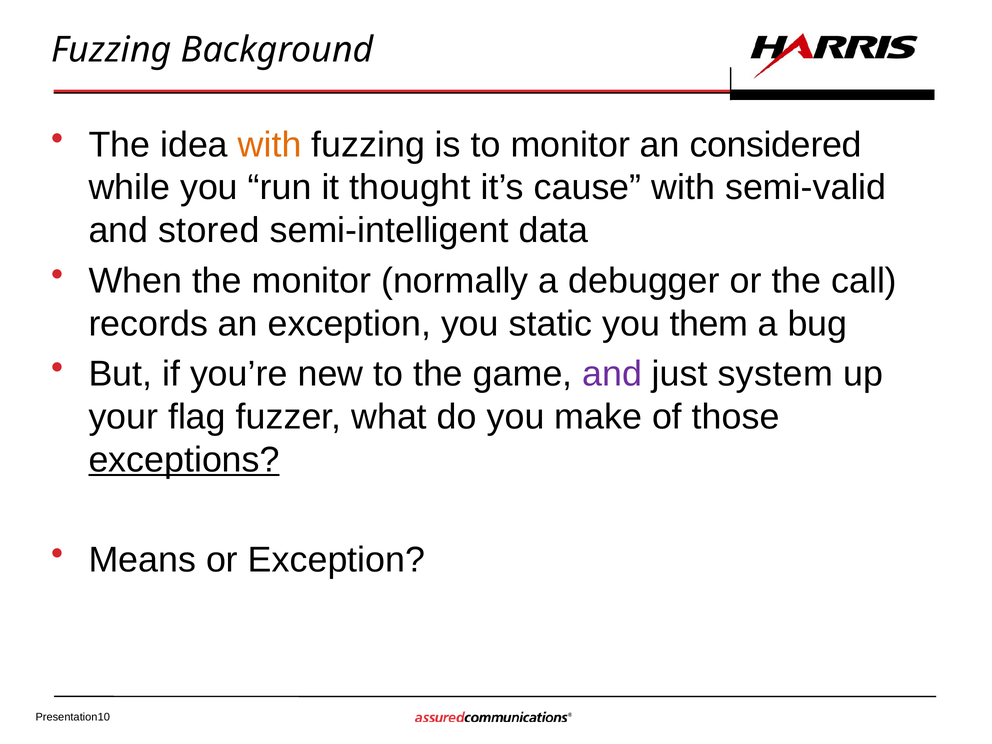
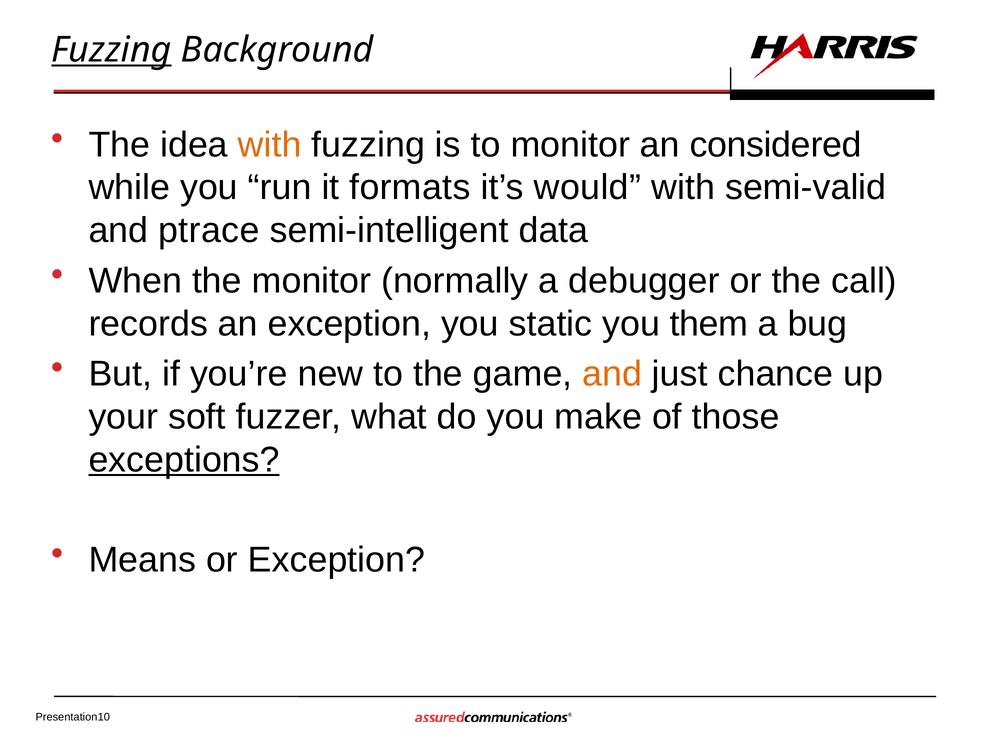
Fuzzing at (111, 50) underline: none -> present
thought: thought -> formats
cause: cause -> would
stored: stored -> ptrace
and at (612, 374) colour: purple -> orange
system: system -> chance
flag: flag -> soft
